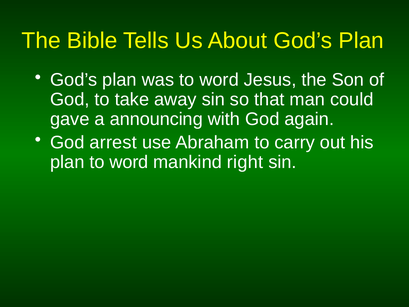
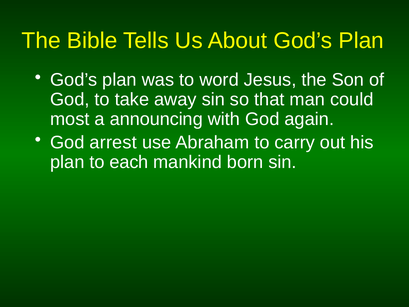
gave: gave -> most
plan to word: word -> each
right: right -> born
